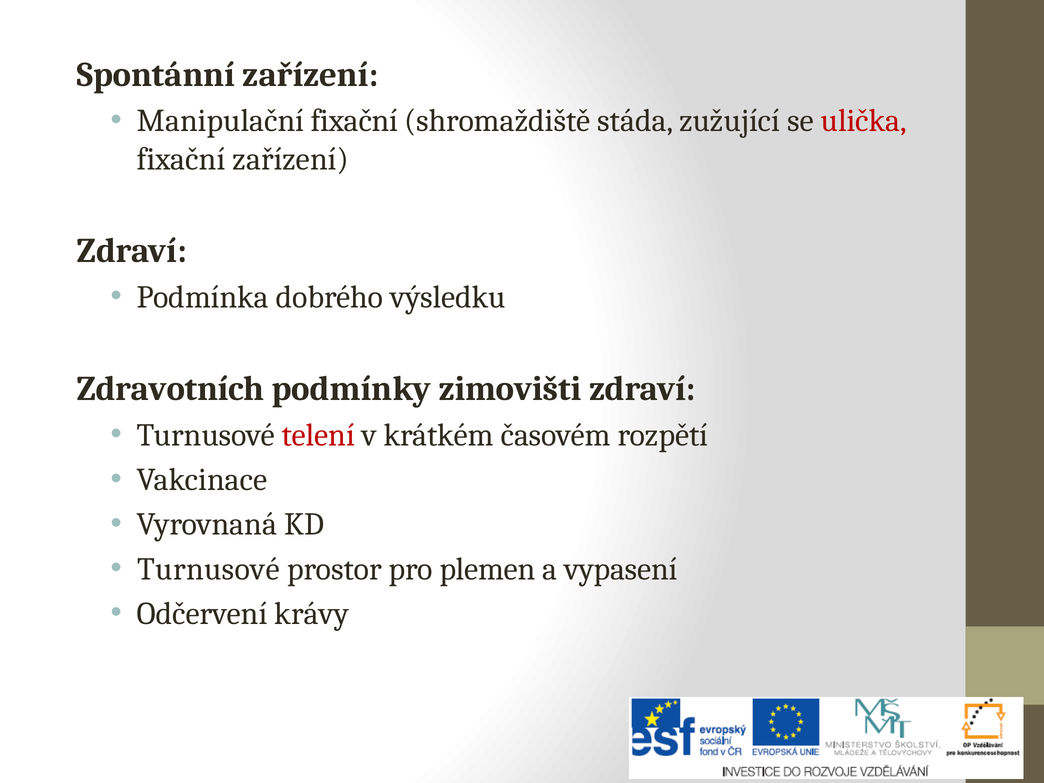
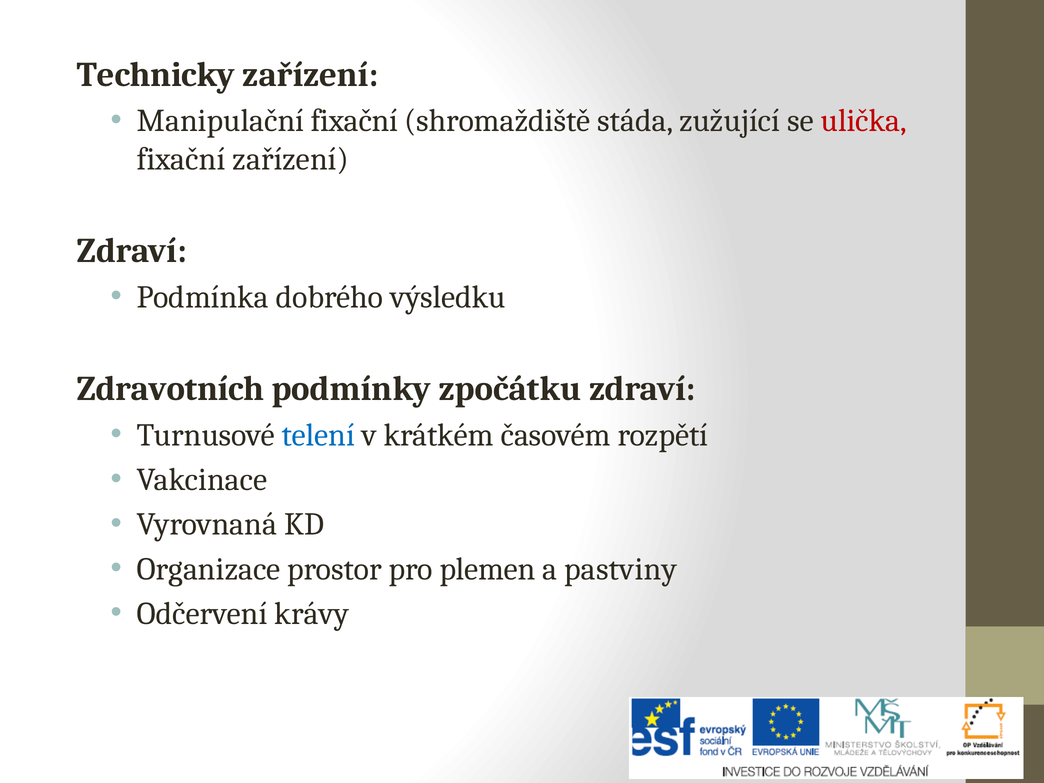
Spontánní: Spontánní -> Technicky
zimovišti: zimovišti -> zpočátku
telení colour: red -> blue
Turnusové at (208, 569): Turnusové -> Organizace
vypasení: vypasení -> pastviny
